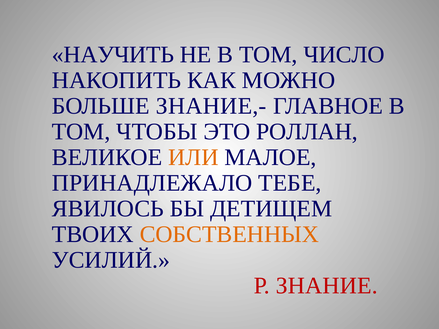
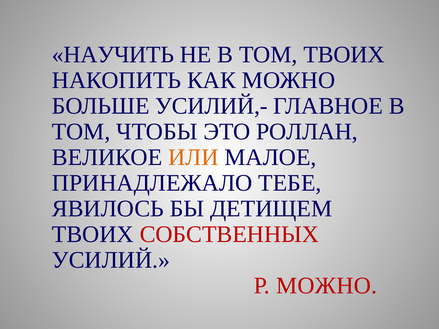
ТОМ ЧИСЛО: ЧИСЛО -> ТВОИХ
ЗНАНИЕ,-: ЗНАНИЕ,- -> УСИЛИЙ,-
СОБСТВЕННЫХ colour: orange -> red
Р ЗНАНИЕ: ЗНАНИЕ -> МОЖНО
